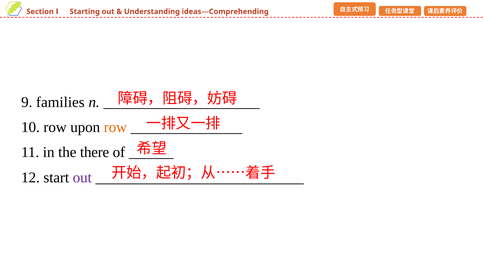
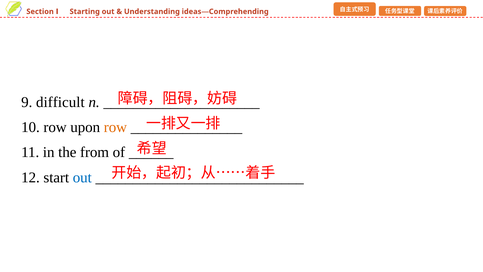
families: families -> difficult
there: there -> from
out at (82, 177) colour: purple -> blue
